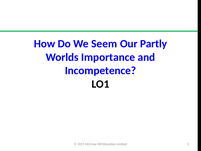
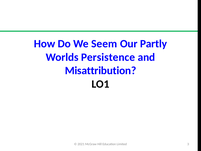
Importance: Importance -> Persistence
Incompetence: Incompetence -> Misattribution
